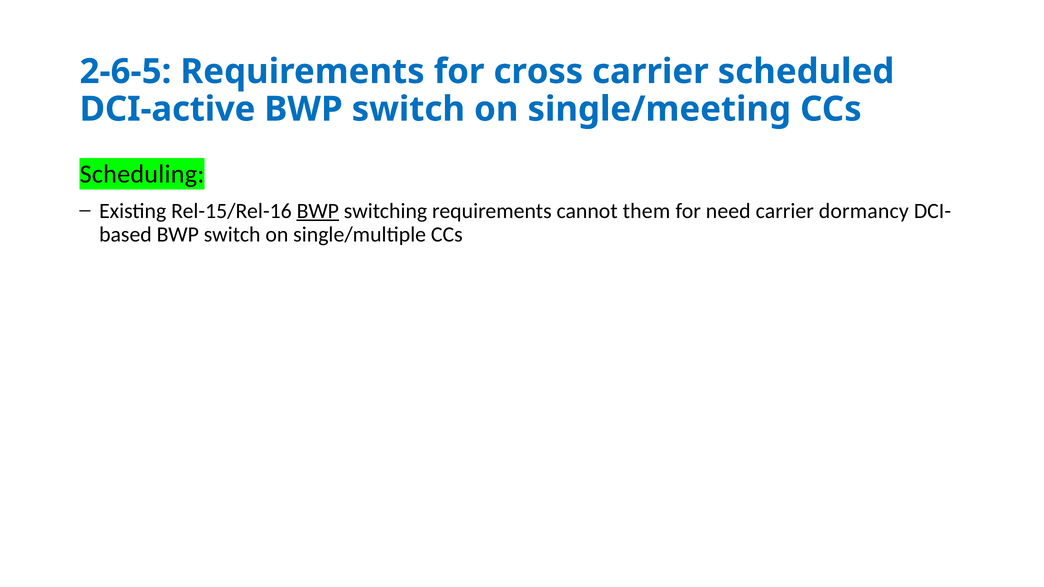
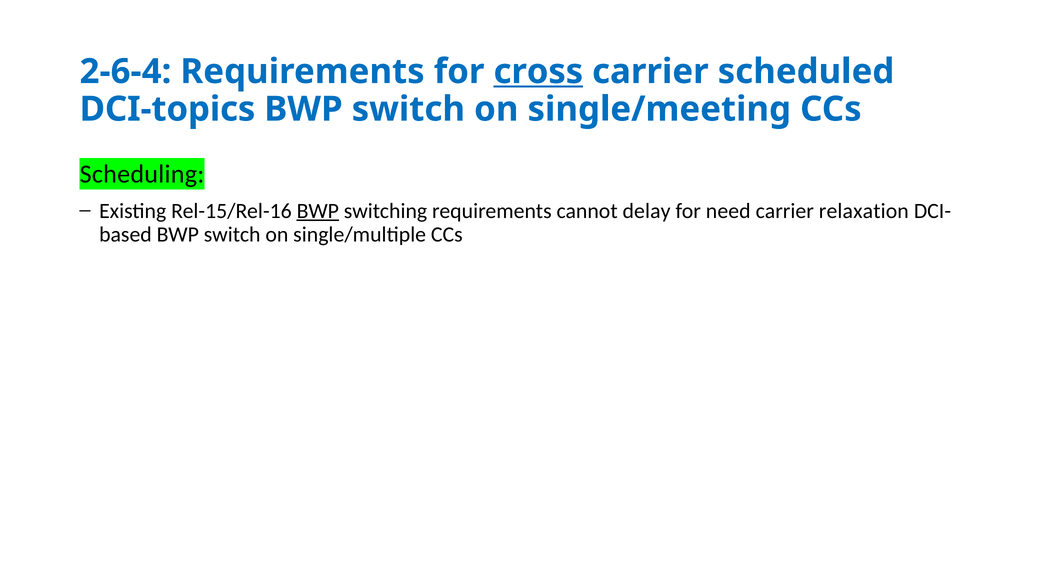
2-6-5: 2-6-5 -> 2-6-4
cross underline: none -> present
DCI-active: DCI-active -> DCI-topics
them: them -> delay
dormancy: dormancy -> relaxation
